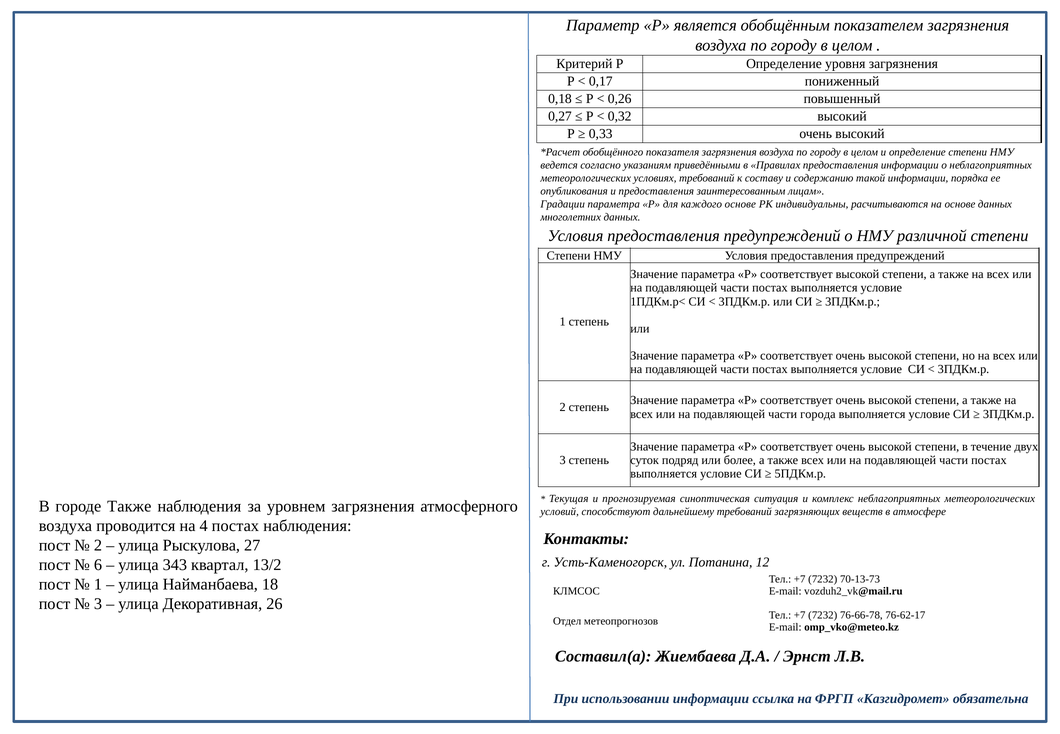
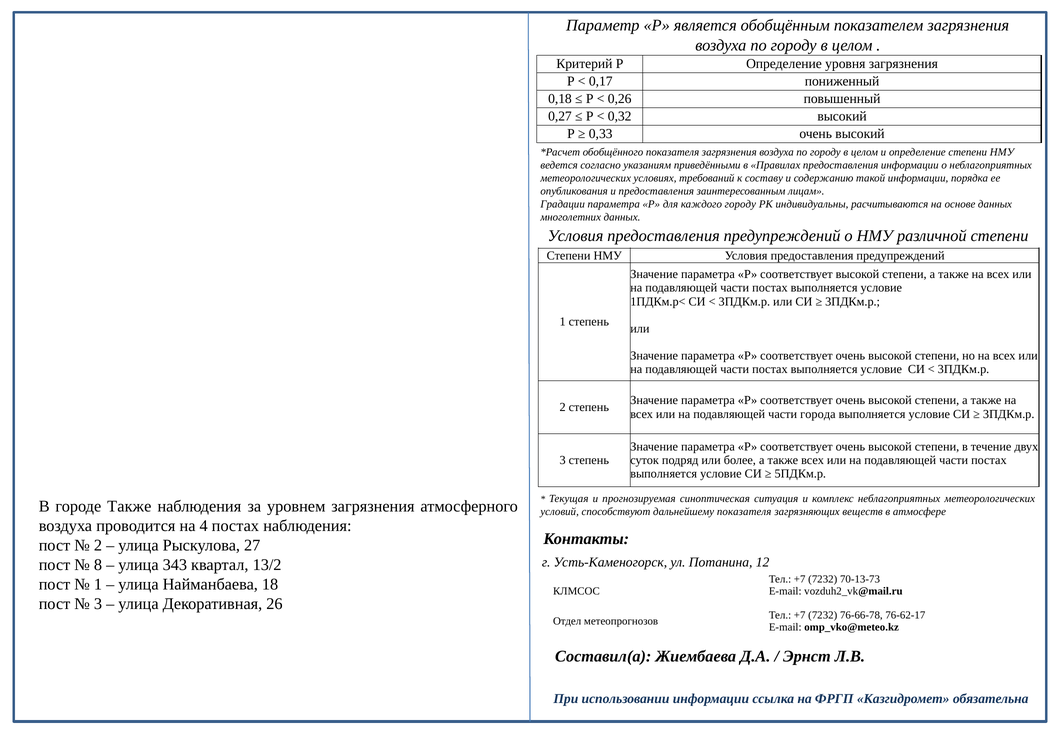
каждого основе: основе -> городу
дальнейшему требований: требований -> показателя
6: 6 -> 8
